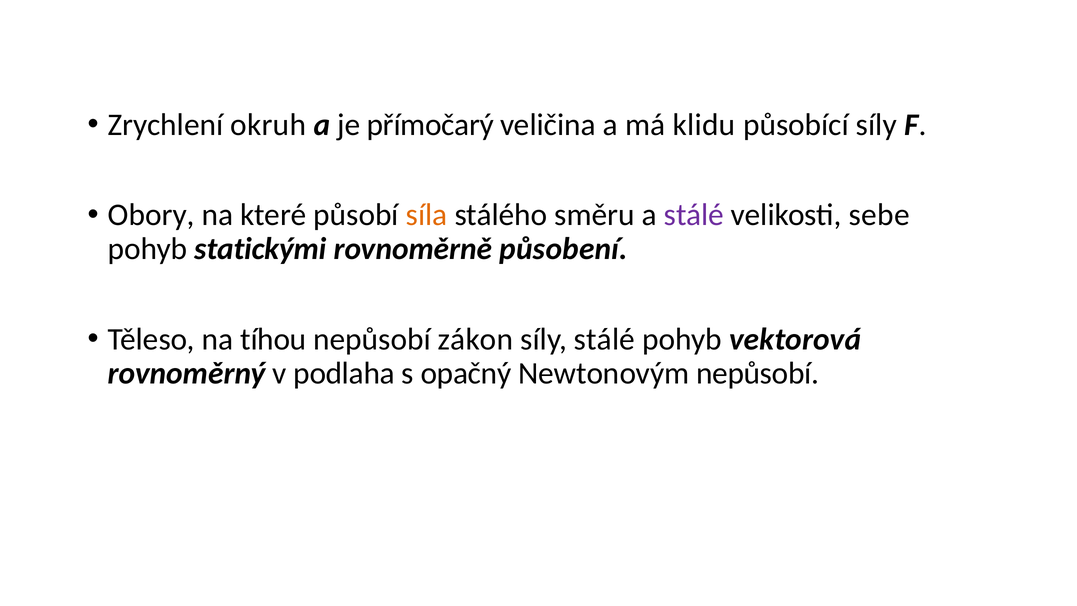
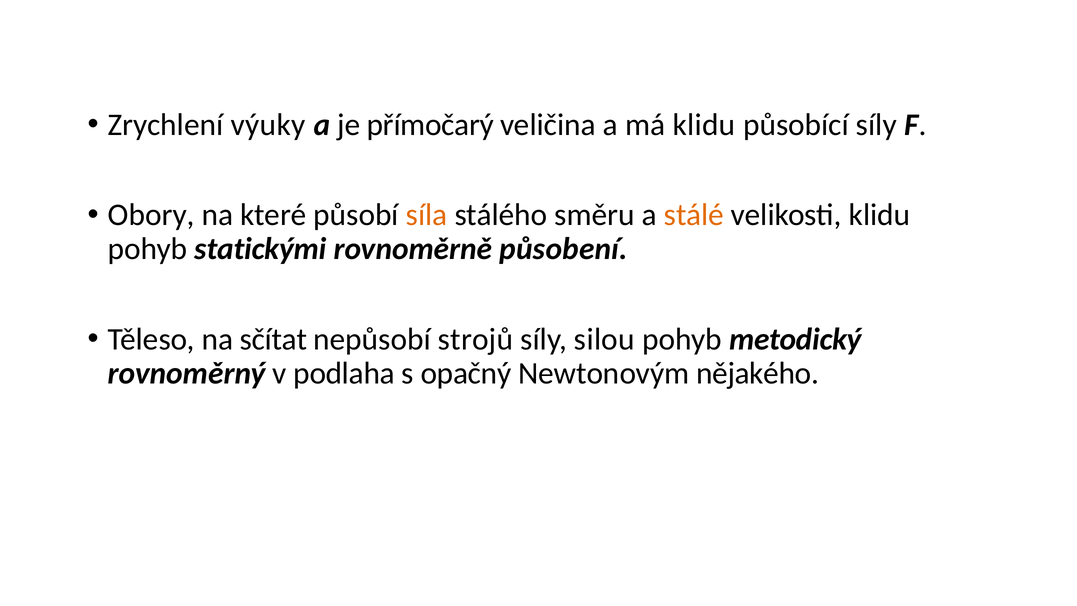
okruh: okruh -> výuky
stálé at (694, 215) colour: purple -> orange
velikosti sebe: sebe -> klidu
tíhou: tíhou -> sčítat
zákon: zákon -> strojů
síly stálé: stálé -> silou
vektorová: vektorová -> metodický
Newtonovým nepůsobí: nepůsobí -> nějakého
